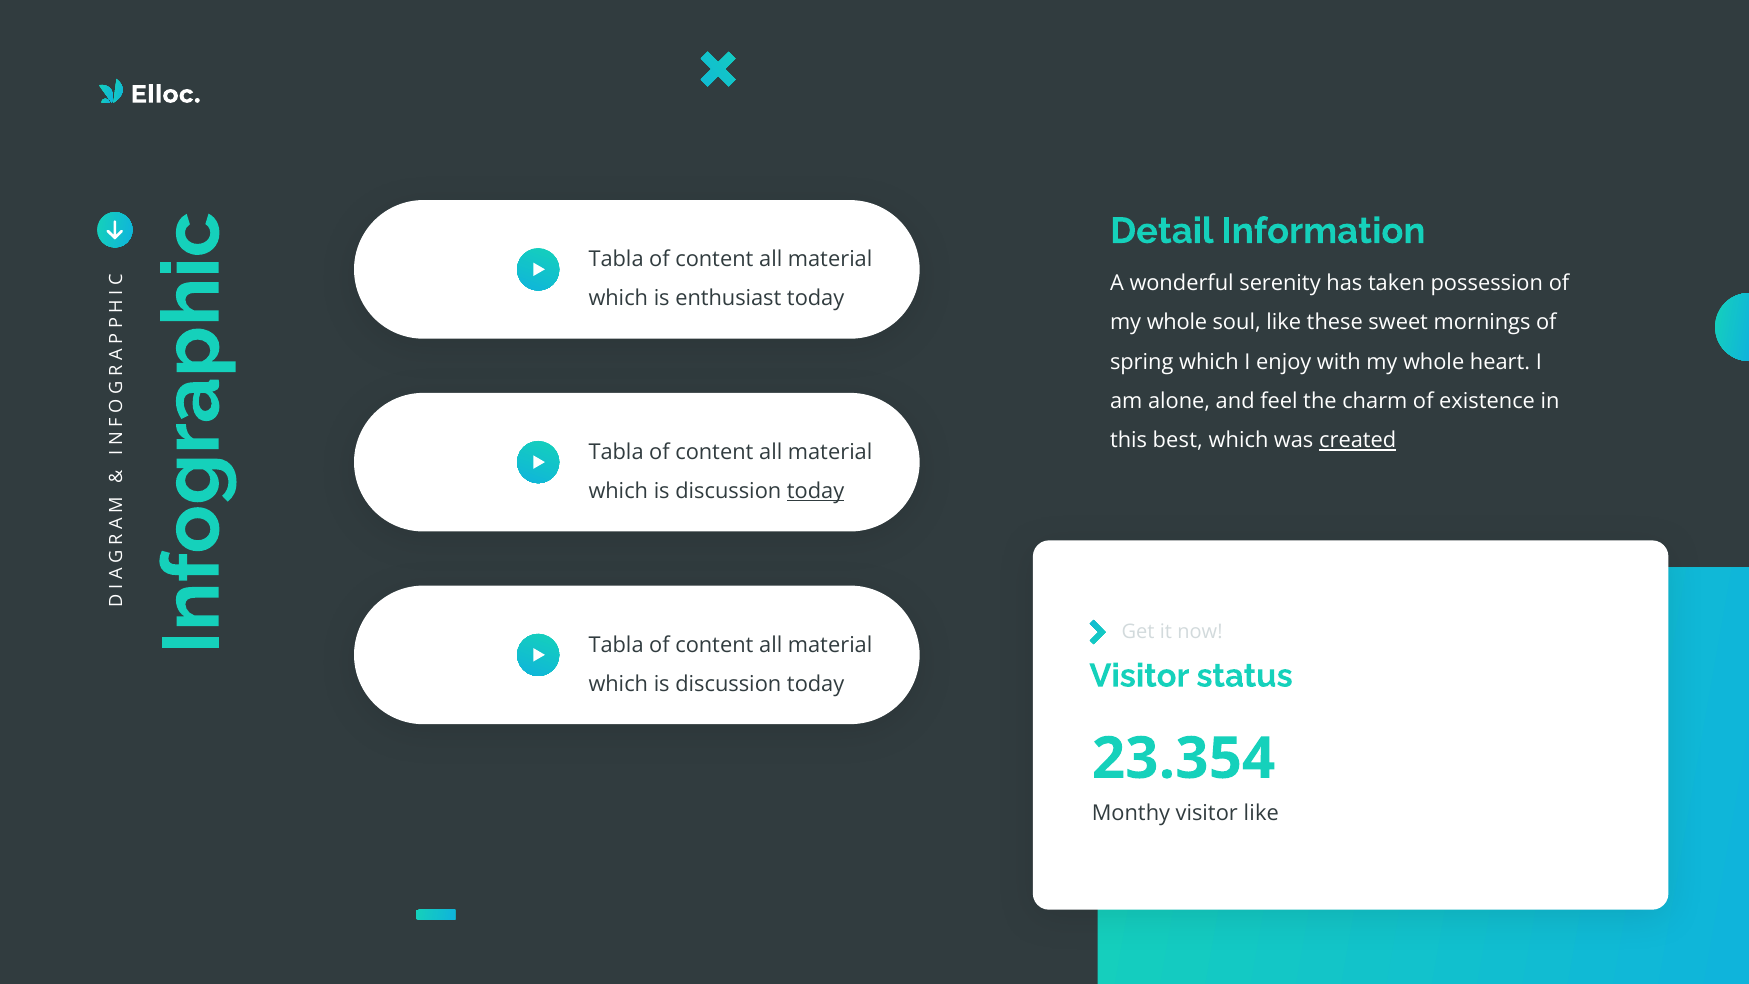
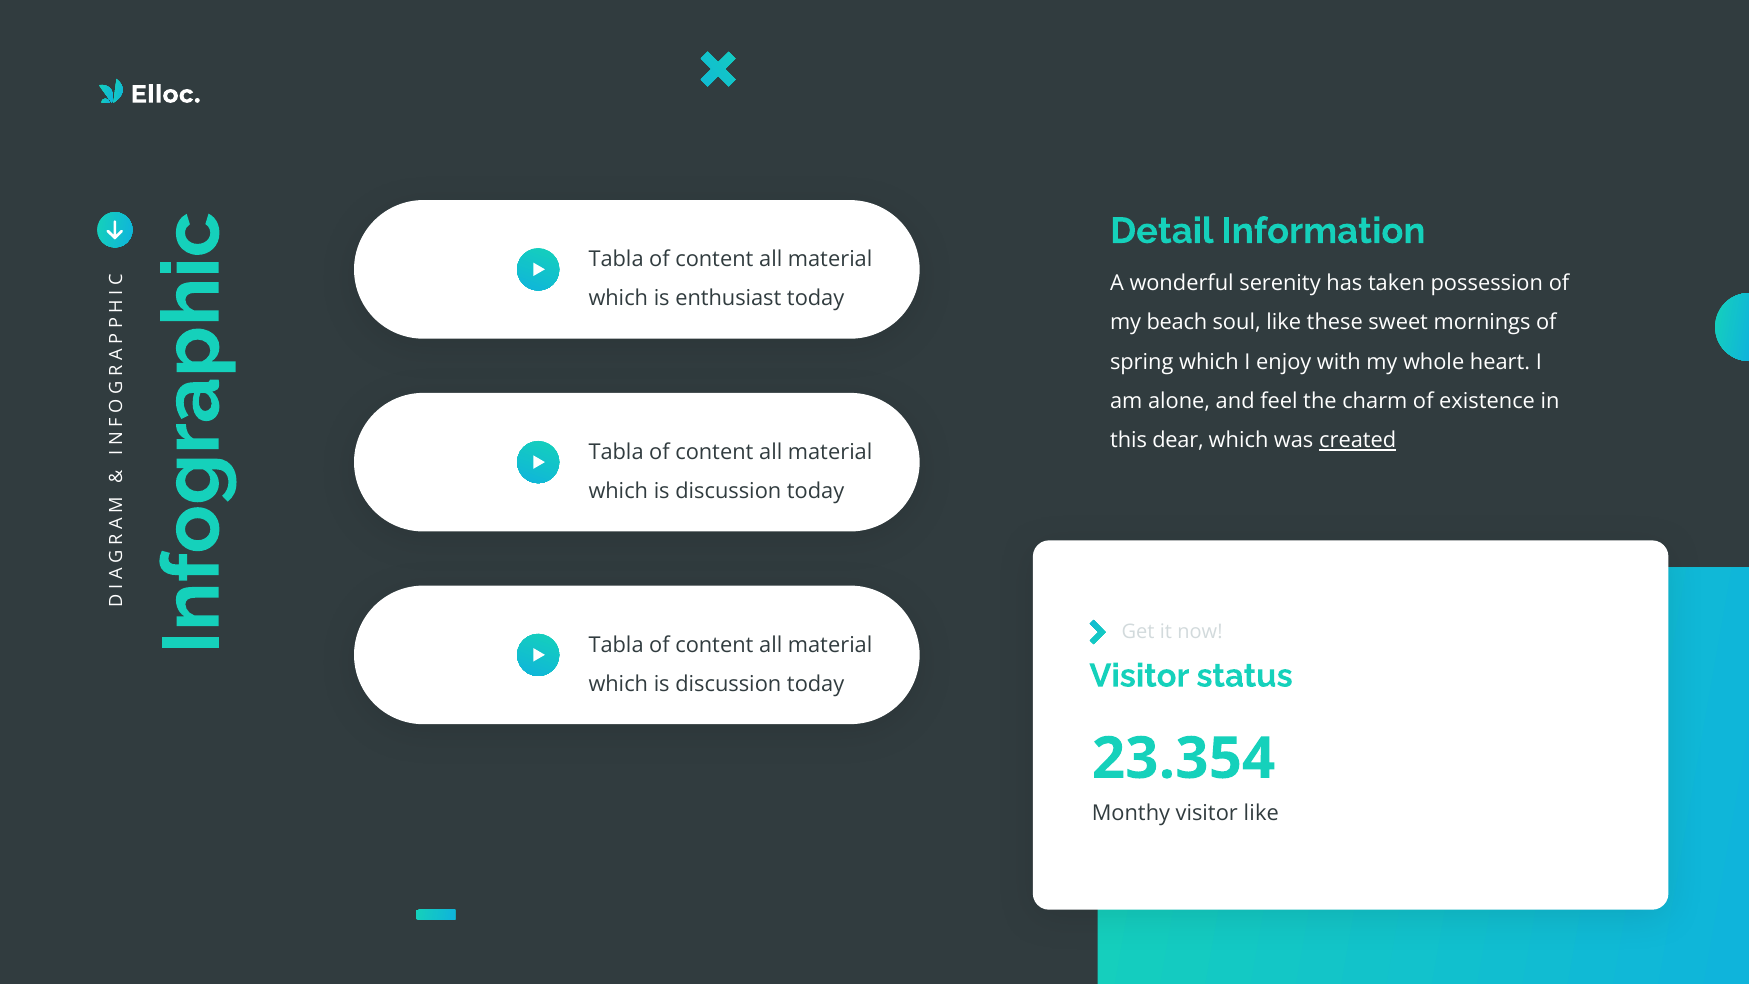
whole at (1177, 323): whole -> beach
best: best -> dear
today at (816, 491) underline: present -> none
